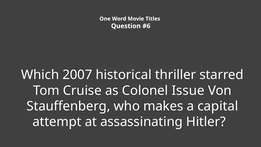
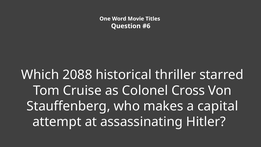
2007: 2007 -> 2088
Issue: Issue -> Cross
